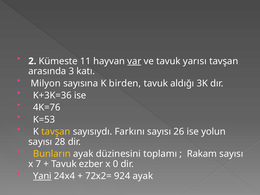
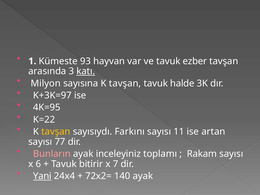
2: 2 -> 1
11: 11 -> 93
var underline: present -> none
yarısı: yarısı -> ezber
katı underline: none -> present
sayısına K birden: birden -> tavşan
aldığı: aldığı -> halde
K+3K=36: K+3K=36 -> K+3K=97
4K=76: 4K=76 -> 4K=95
K=53: K=53 -> K=22
26: 26 -> 11
yolun: yolun -> artan
28: 28 -> 77
Bunların colour: yellow -> pink
düzinesini: düzinesini -> inceleyiniz
7: 7 -> 6
ezber: ezber -> bitirir
0: 0 -> 7
924: 924 -> 140
